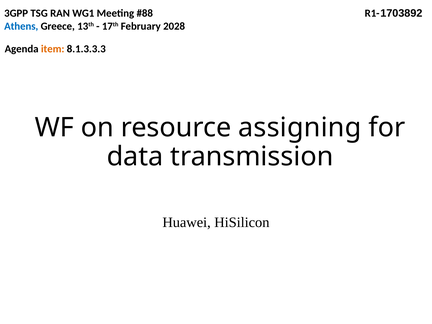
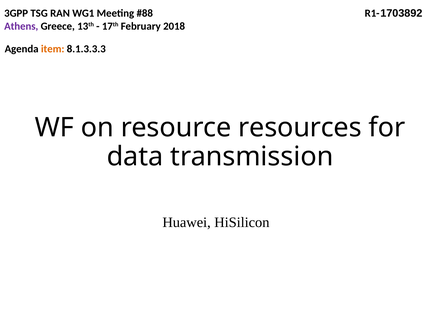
Athens colour: blue -> purple
2028: 2028 -> 2018
assigning: assigning -> resources
